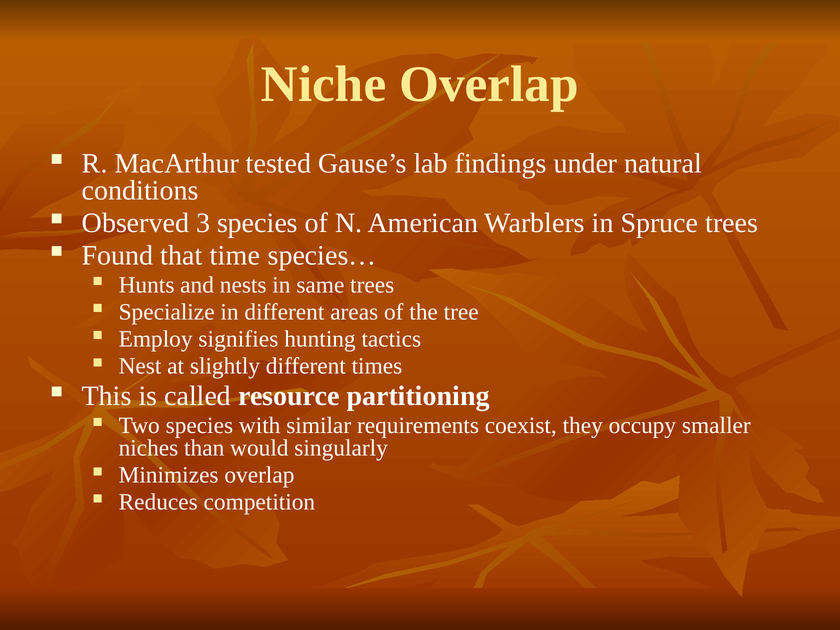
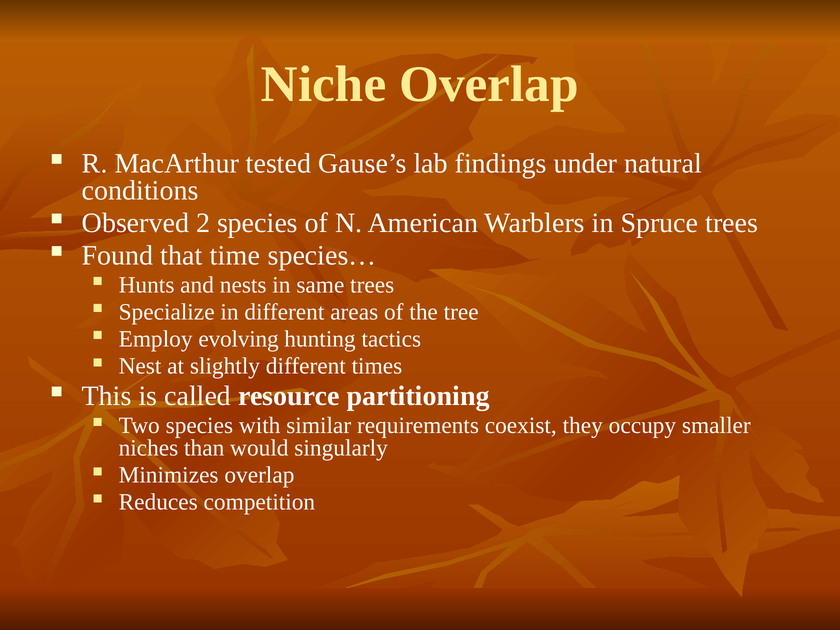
3: 3 -> 2
signifies: signifies -> evolving
